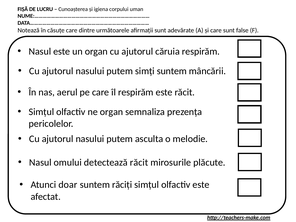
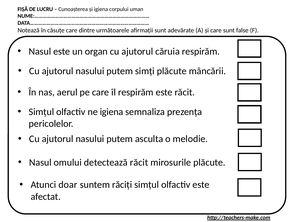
simți suntem: suntem -> plăcute
ne organ: organ -> igiena
